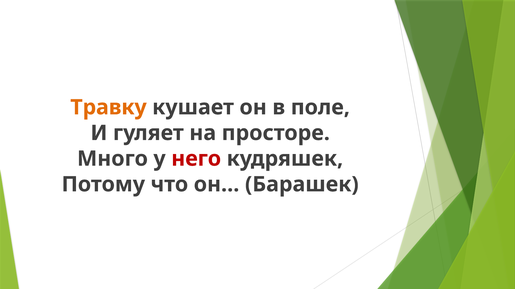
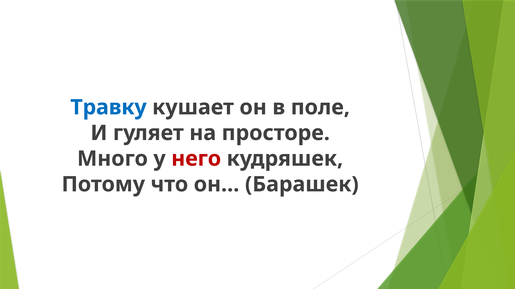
Травку colour: orange -> blue
